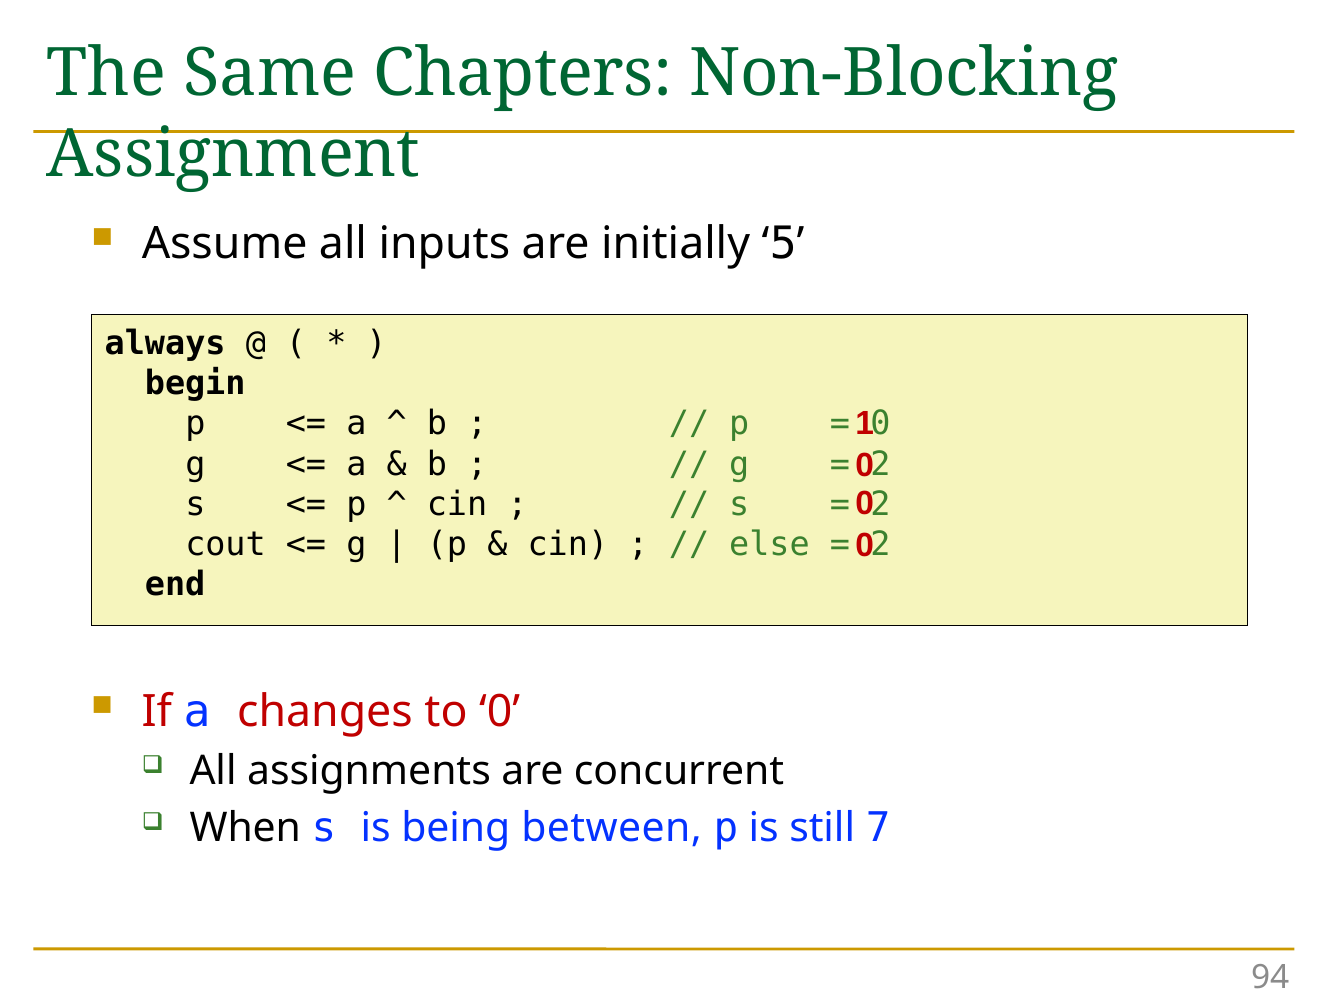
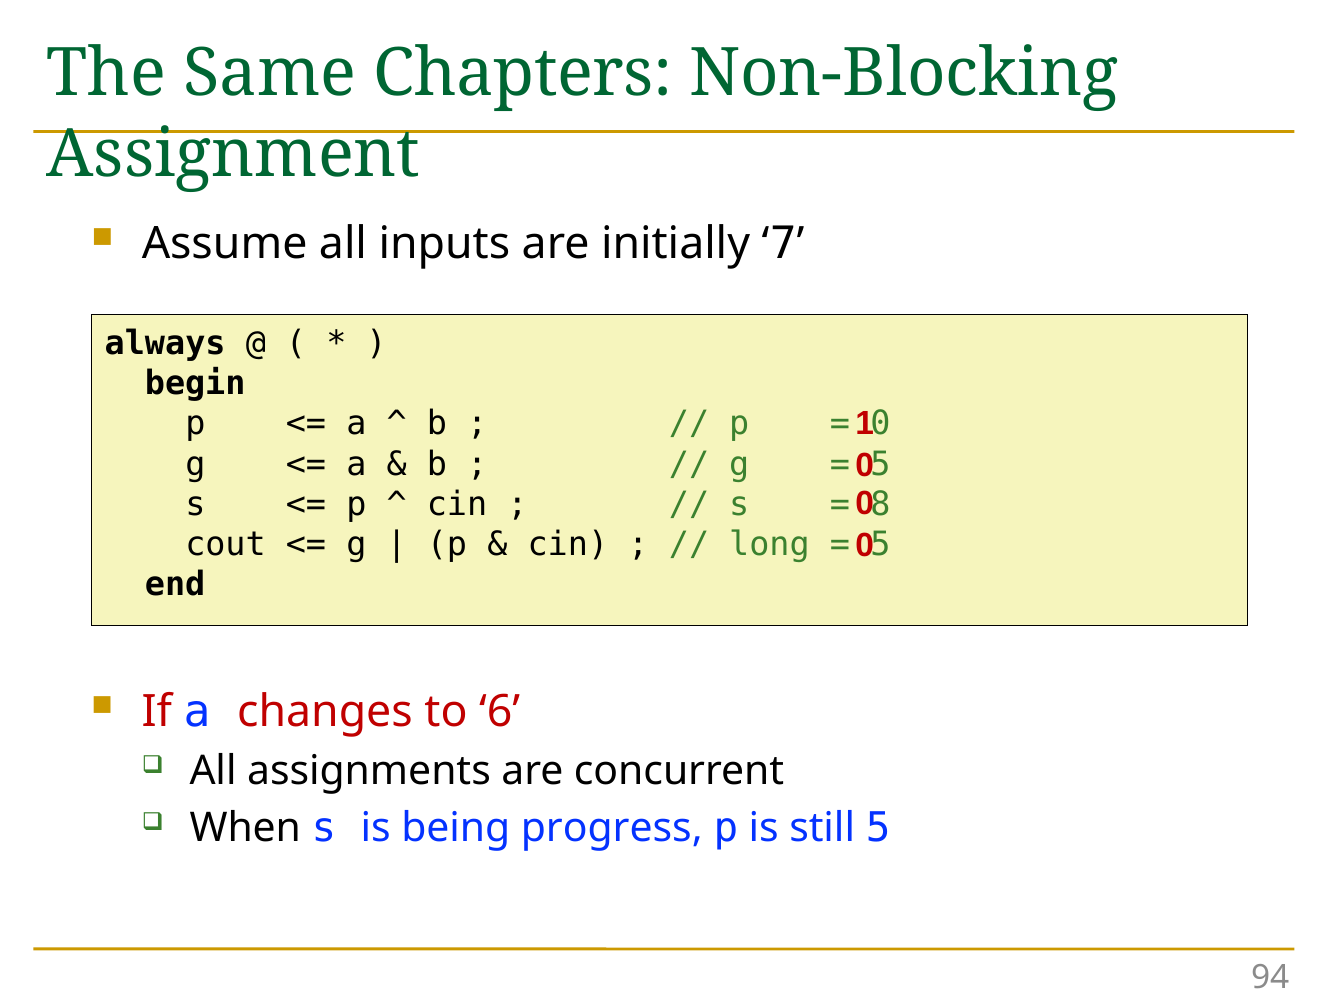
5: 5 -> 7
2 at (880, 464): 2 -> 5
2 at (880, 504): 2 -> 8
else: else -> long
2 at (880, 544): 2 -> 5
to 0: 0 -> 6
between: between -> progress
still 7: 7 -> 5
